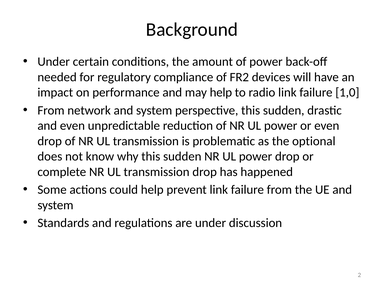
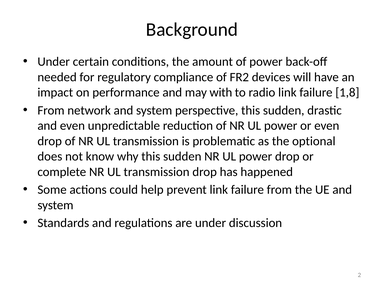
may help: help -> with
1,0: 1,0 -> 1,8
